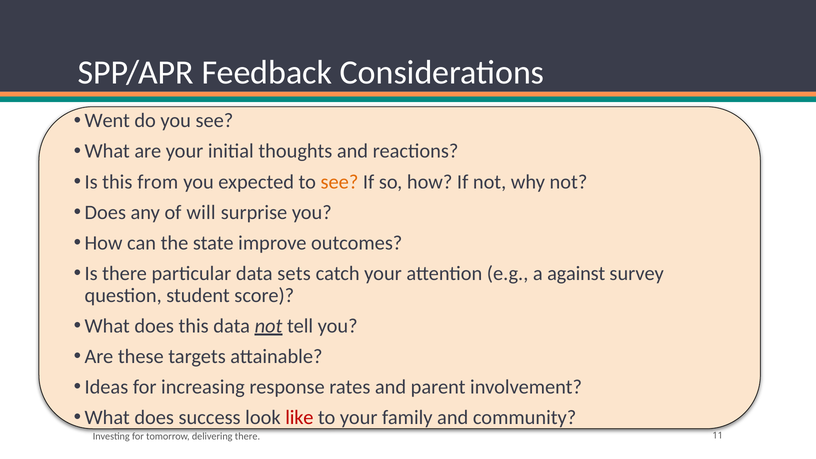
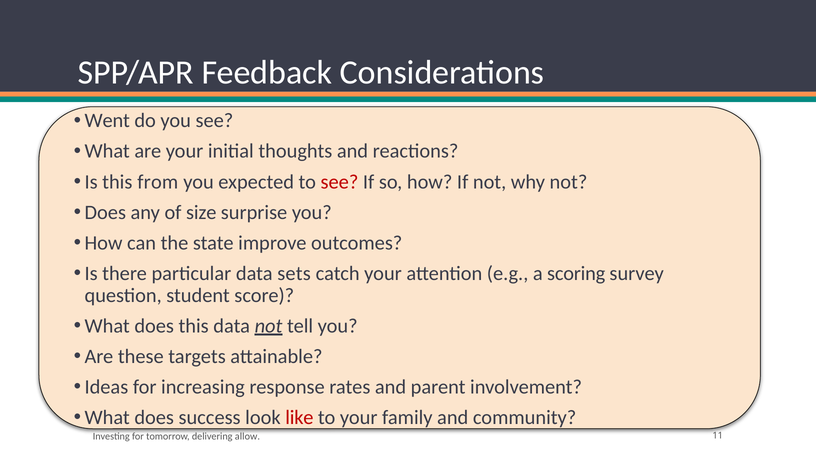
see at (339, 182) colour: orange -> red
will: will -> size
against: against -> scoring
delivering there: there -> allow
